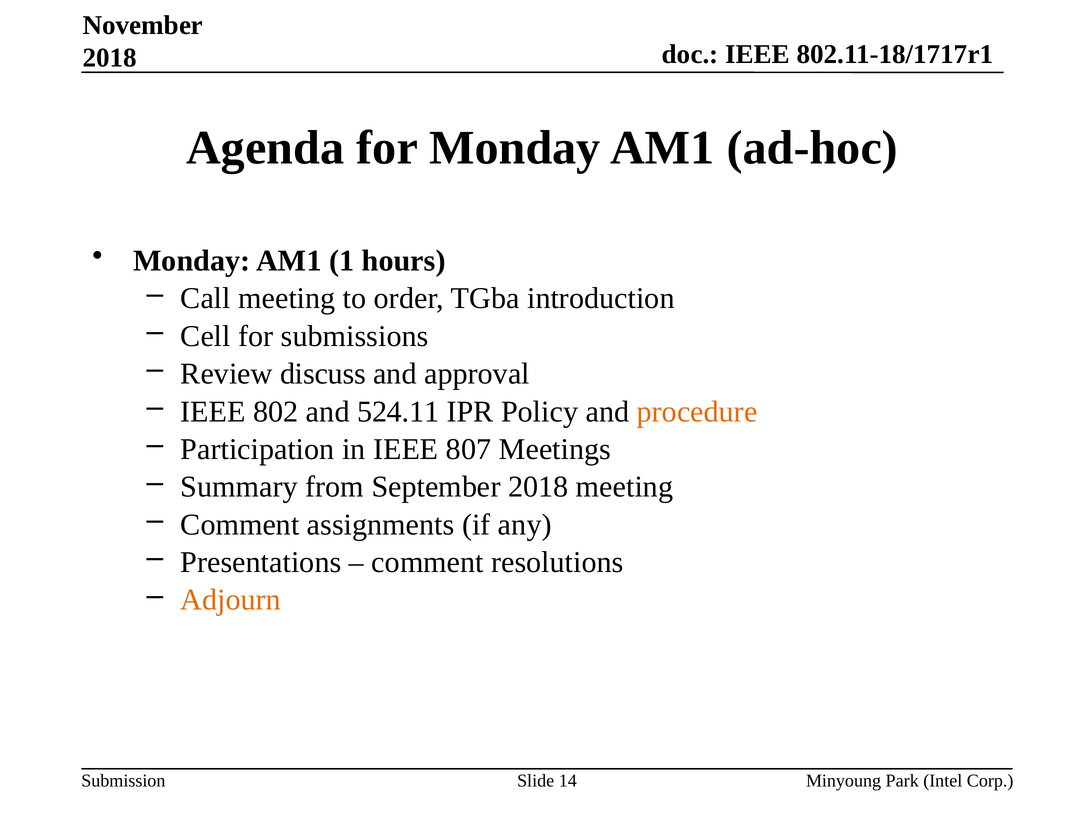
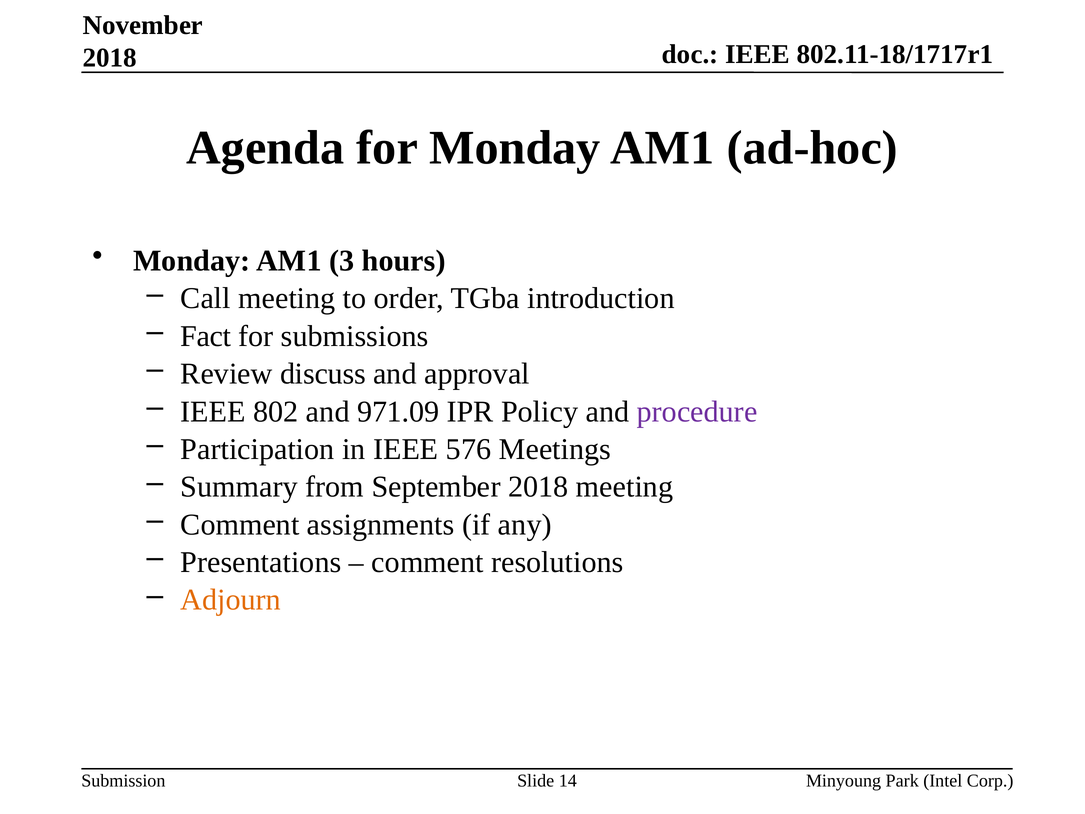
1: 1 -> 3
Cell: Cell -> Fact
524.11: 524.11 -> 971.09
procedure colour: orange -> purple
807: 807 -> 576
